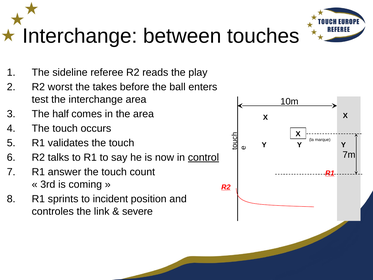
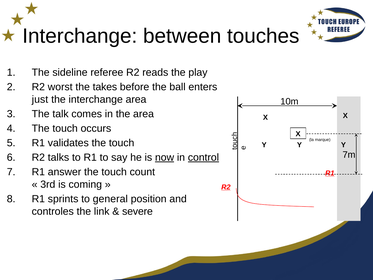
test: test -> just
half: half -> talk
now underline: none -> present
incident: incident -> general
